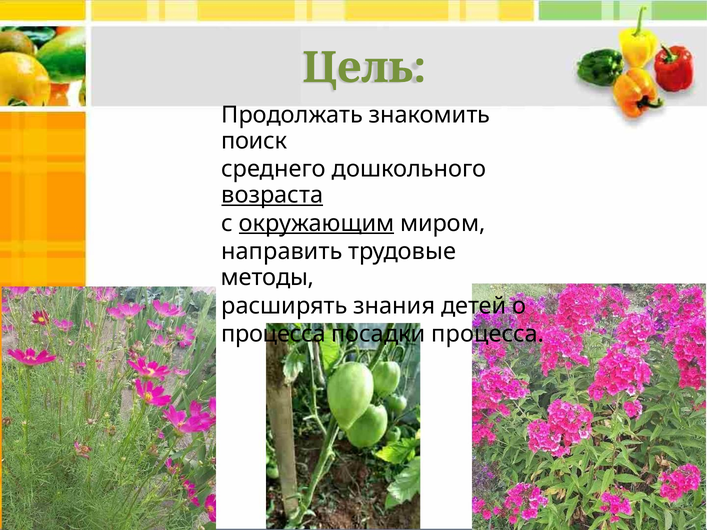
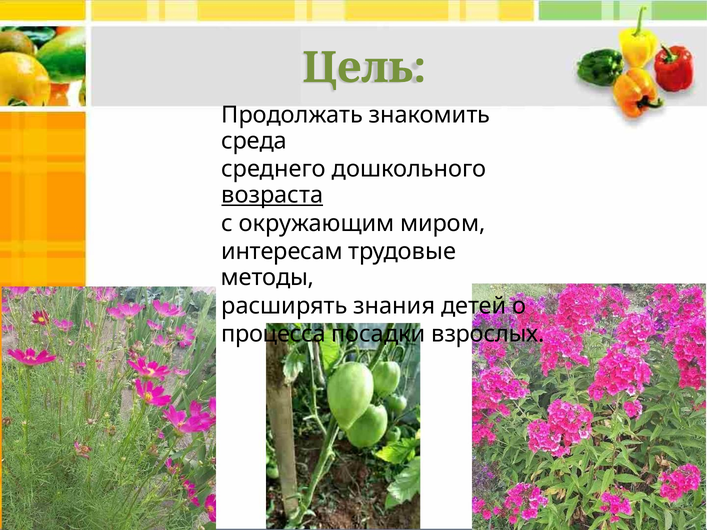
поиск: поиск -> среда
окружающим underline: present -> none
направить: направить -> интересам
посадки процесса: процесса -> взрослых
